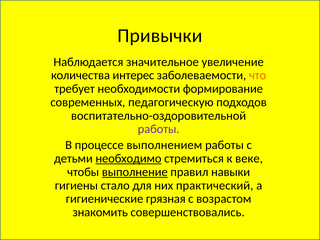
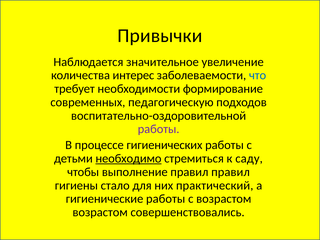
что colour: orange -> blue
выполнением: выполнением -> гигиенических
веке: веке -> саду
выполнение underline: present -> none
правил навыки: навыки -> правил
гигиенические грязная: грязная -> работы
знакомить at (100, 212): знакомить -> возрастом
